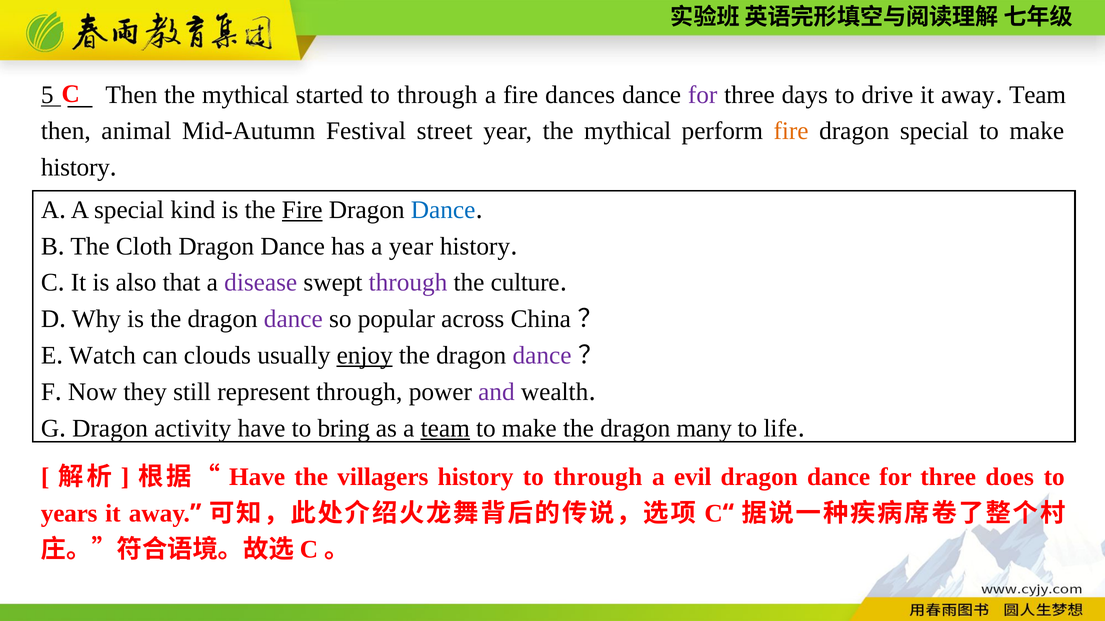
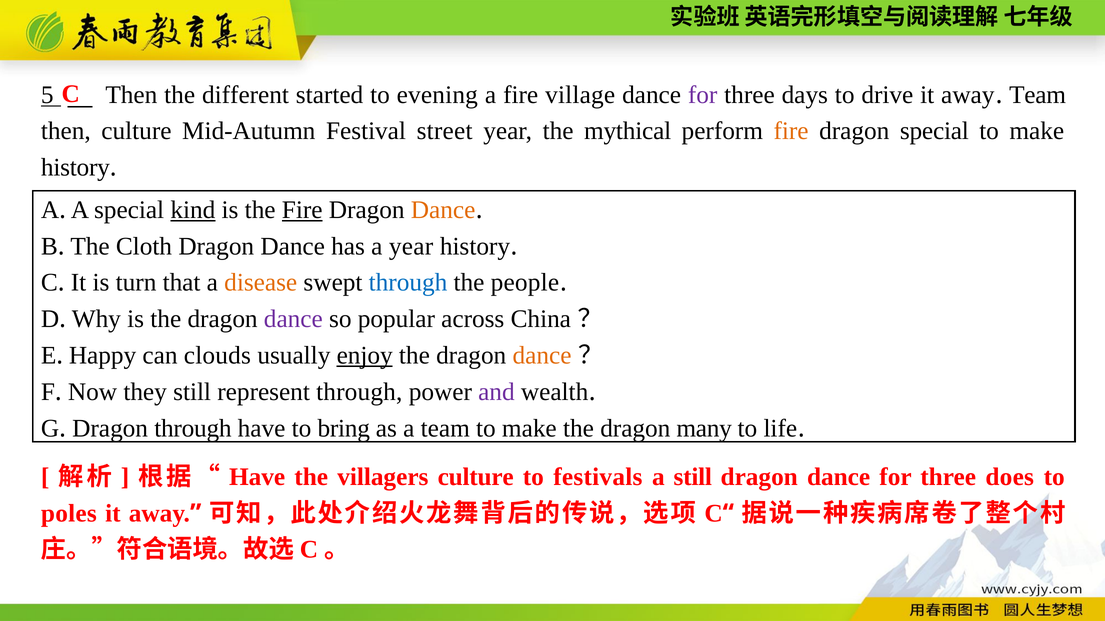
Then the mythical: mythical -> different
started to through: through -> evening
dances: dances -> village
then animal: animal -> culture
kind underline: none -> present
Dance at (443, 210) colour: blue -> orange
also: also -> turn
disease colour: purple -> orange
through at (408, 283) colour: purple -> blue
culture: culture -> people
Watch: Watch -> Happy
dance at (542, 356) colour: purple -> orange
Dragon activity: activity -> through
team at (445, 429) underline: present -> none
villagers history: history -> culture
through at (598, 477): through -> festivals
a evil: evil -> still
years: years -> poles
